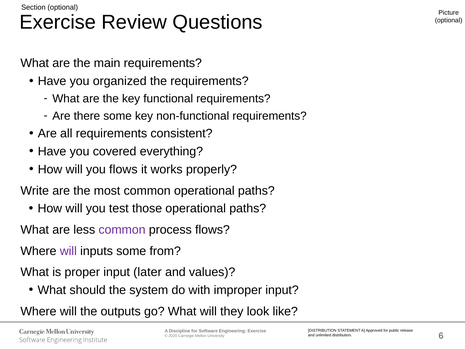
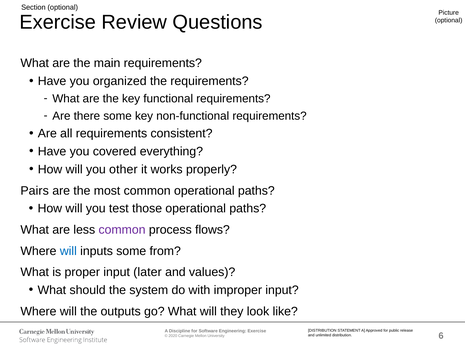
you flows: flows -> other
Write: Write -> Pairs
will at (68, 251) colour: purple -> blue
